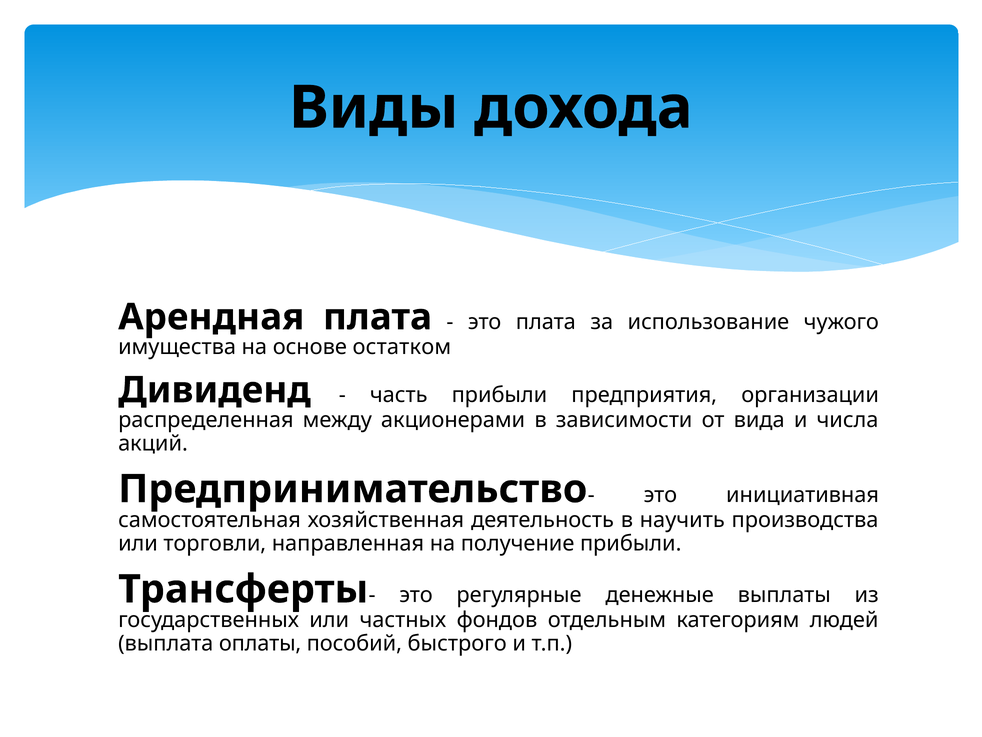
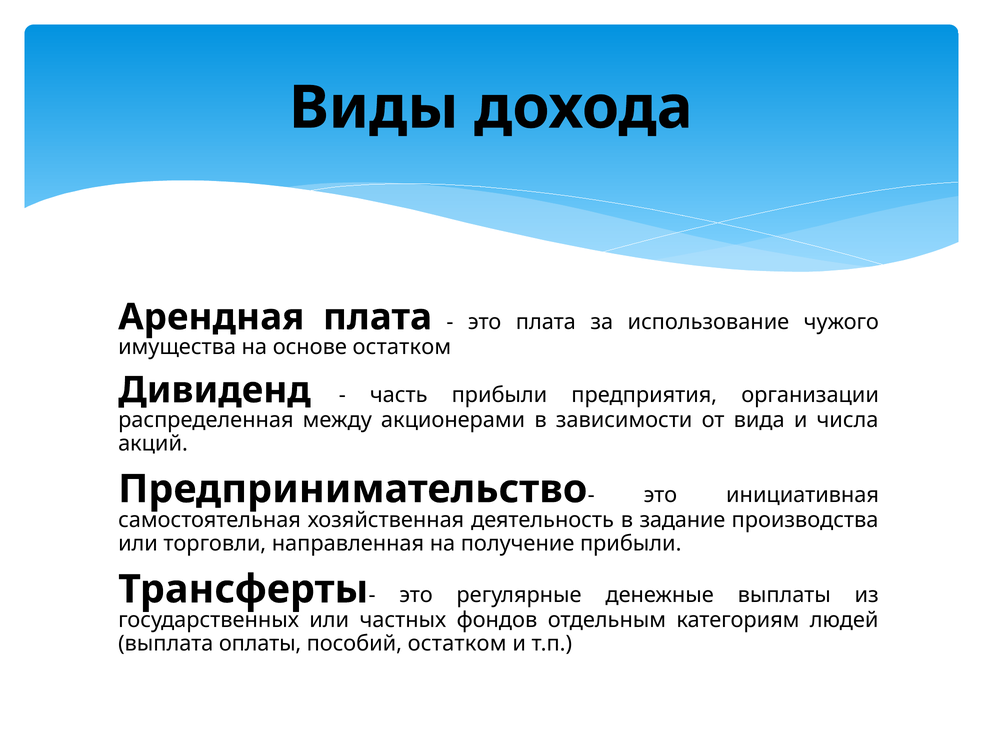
научить: научить -> задание
пособий быстрого: быстрого -> остатком
